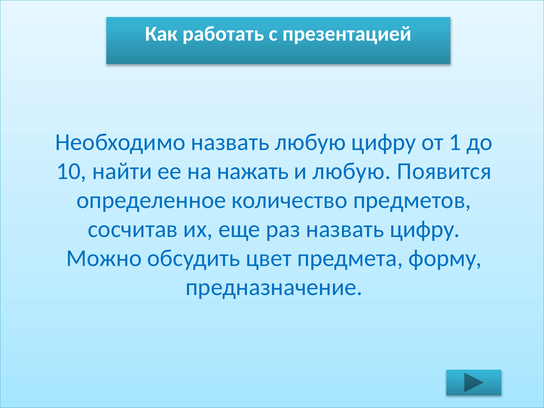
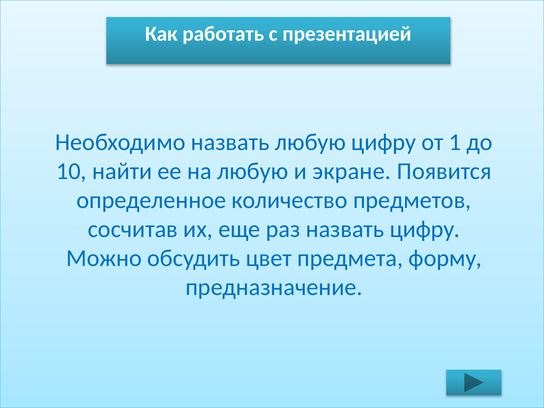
на нажать: нажать -> любую
и любую: любую -> экране
